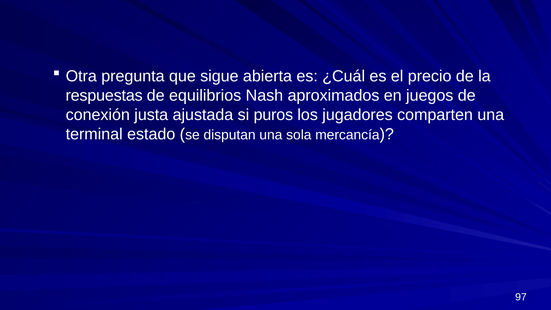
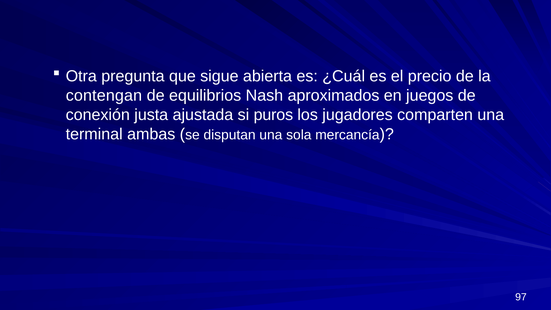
respuestas: respuestas -> contengan
estado: estado -> ambas
